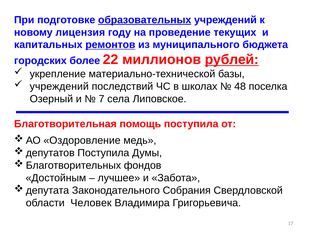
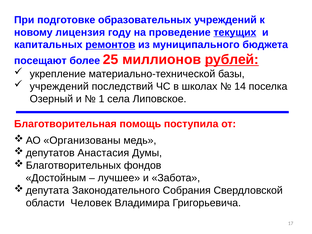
образовательных underline: present -> none
текущих underline: none -> present
городских: городских -> посещают
22: 22 -> 25
48: 48 -> 14
7: 7 -> 1
Оздоровление: Оздоровление -> Организованы
Поступила at (103, 153): Поступила -> Анастасия
